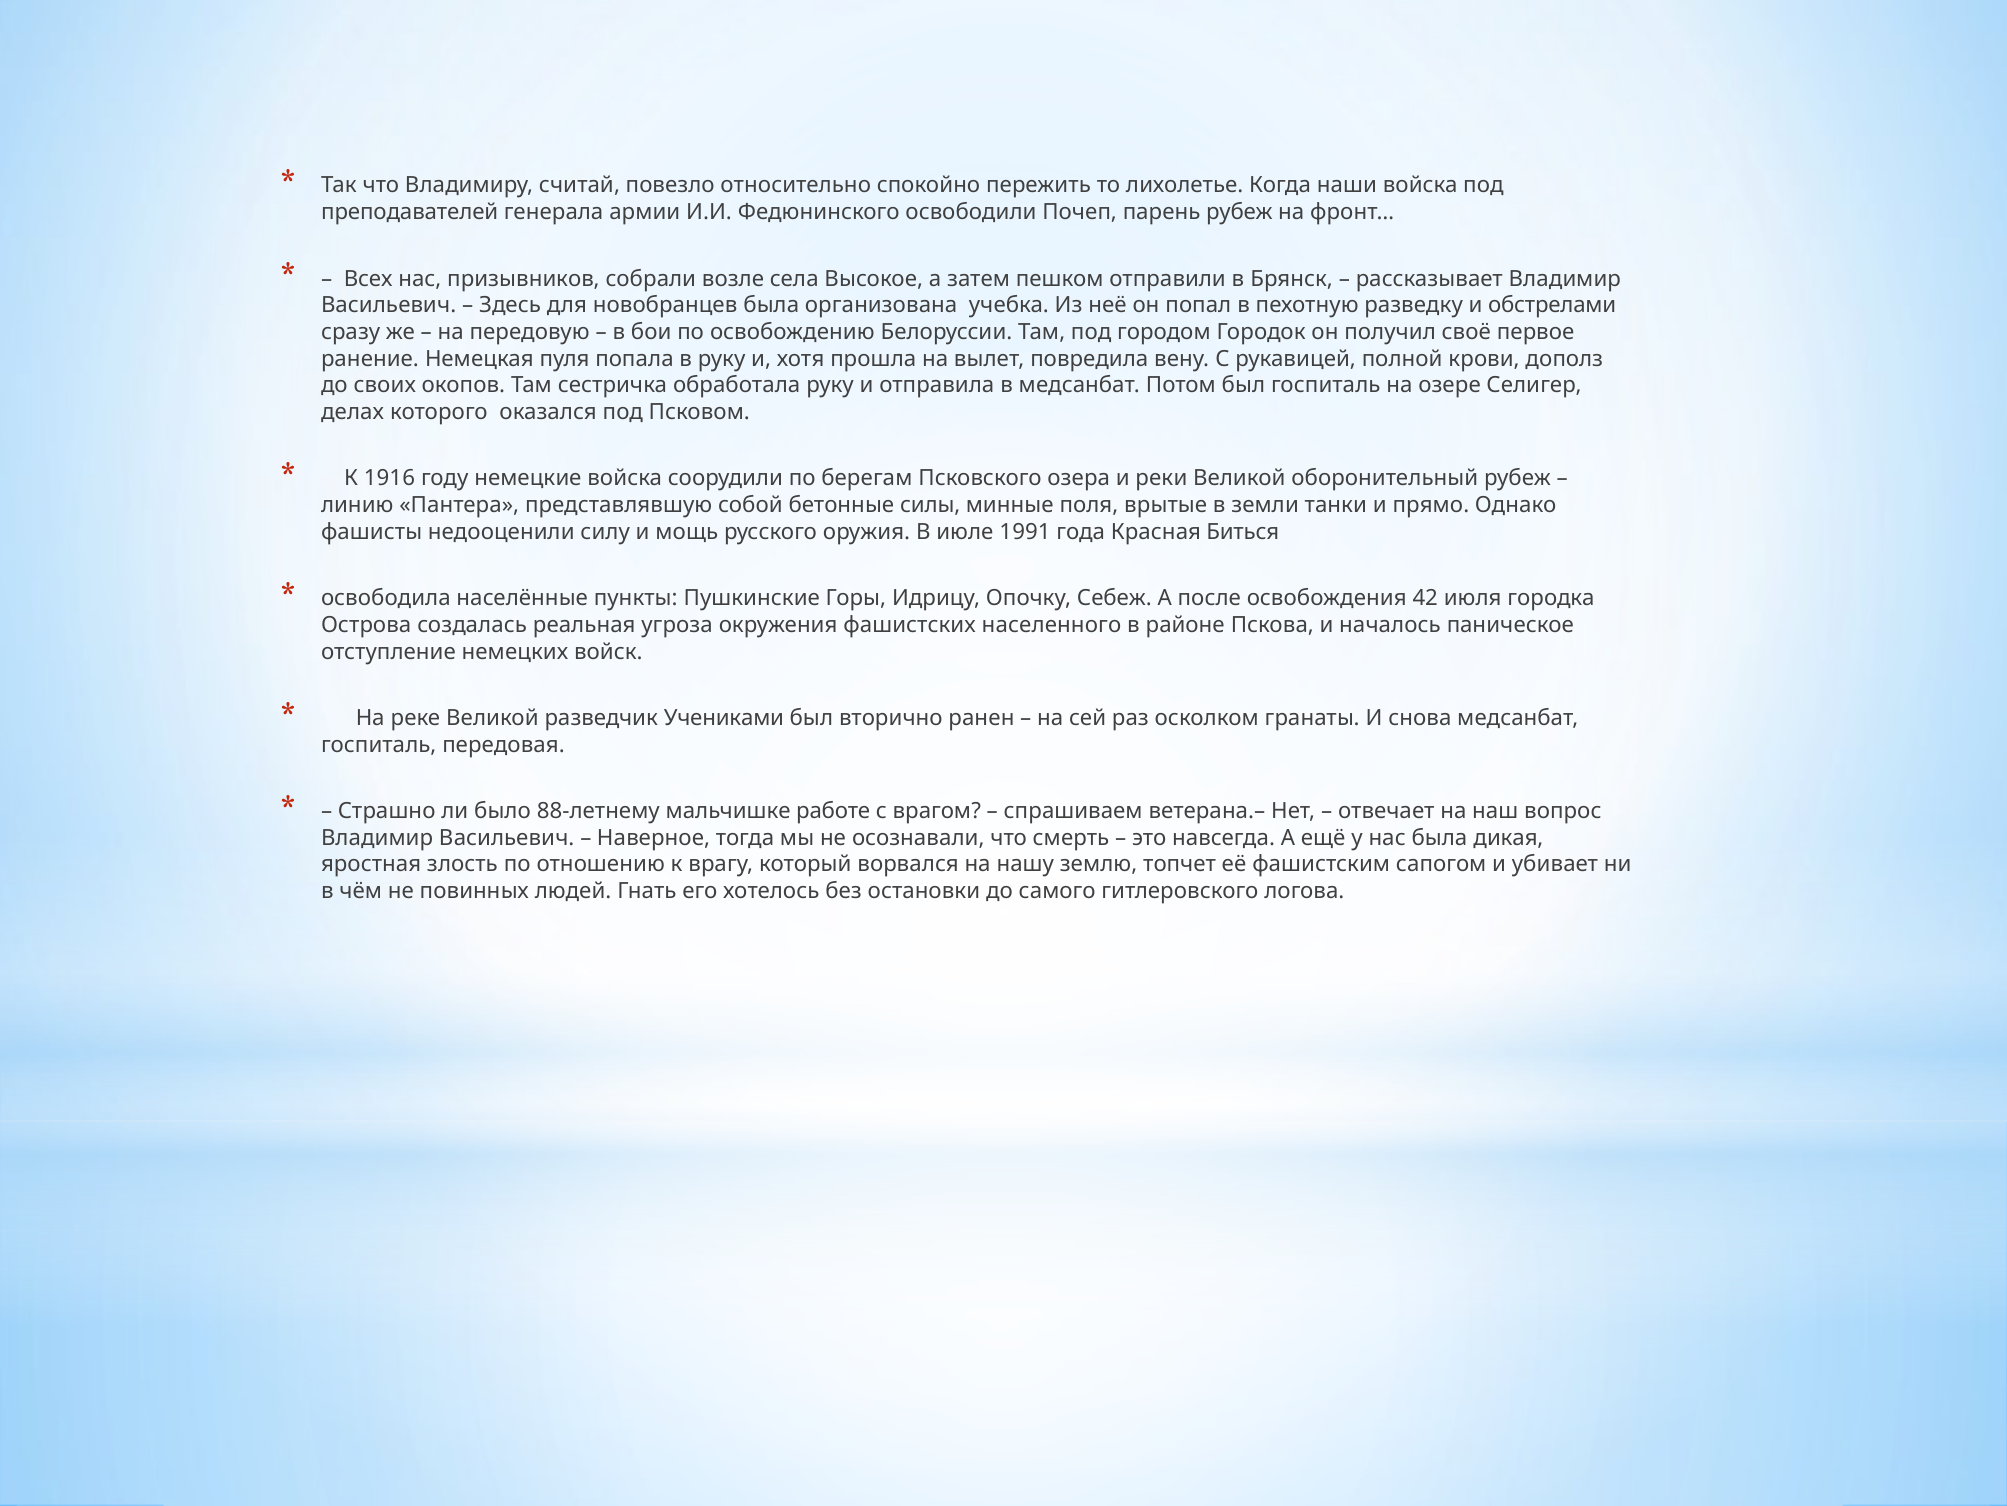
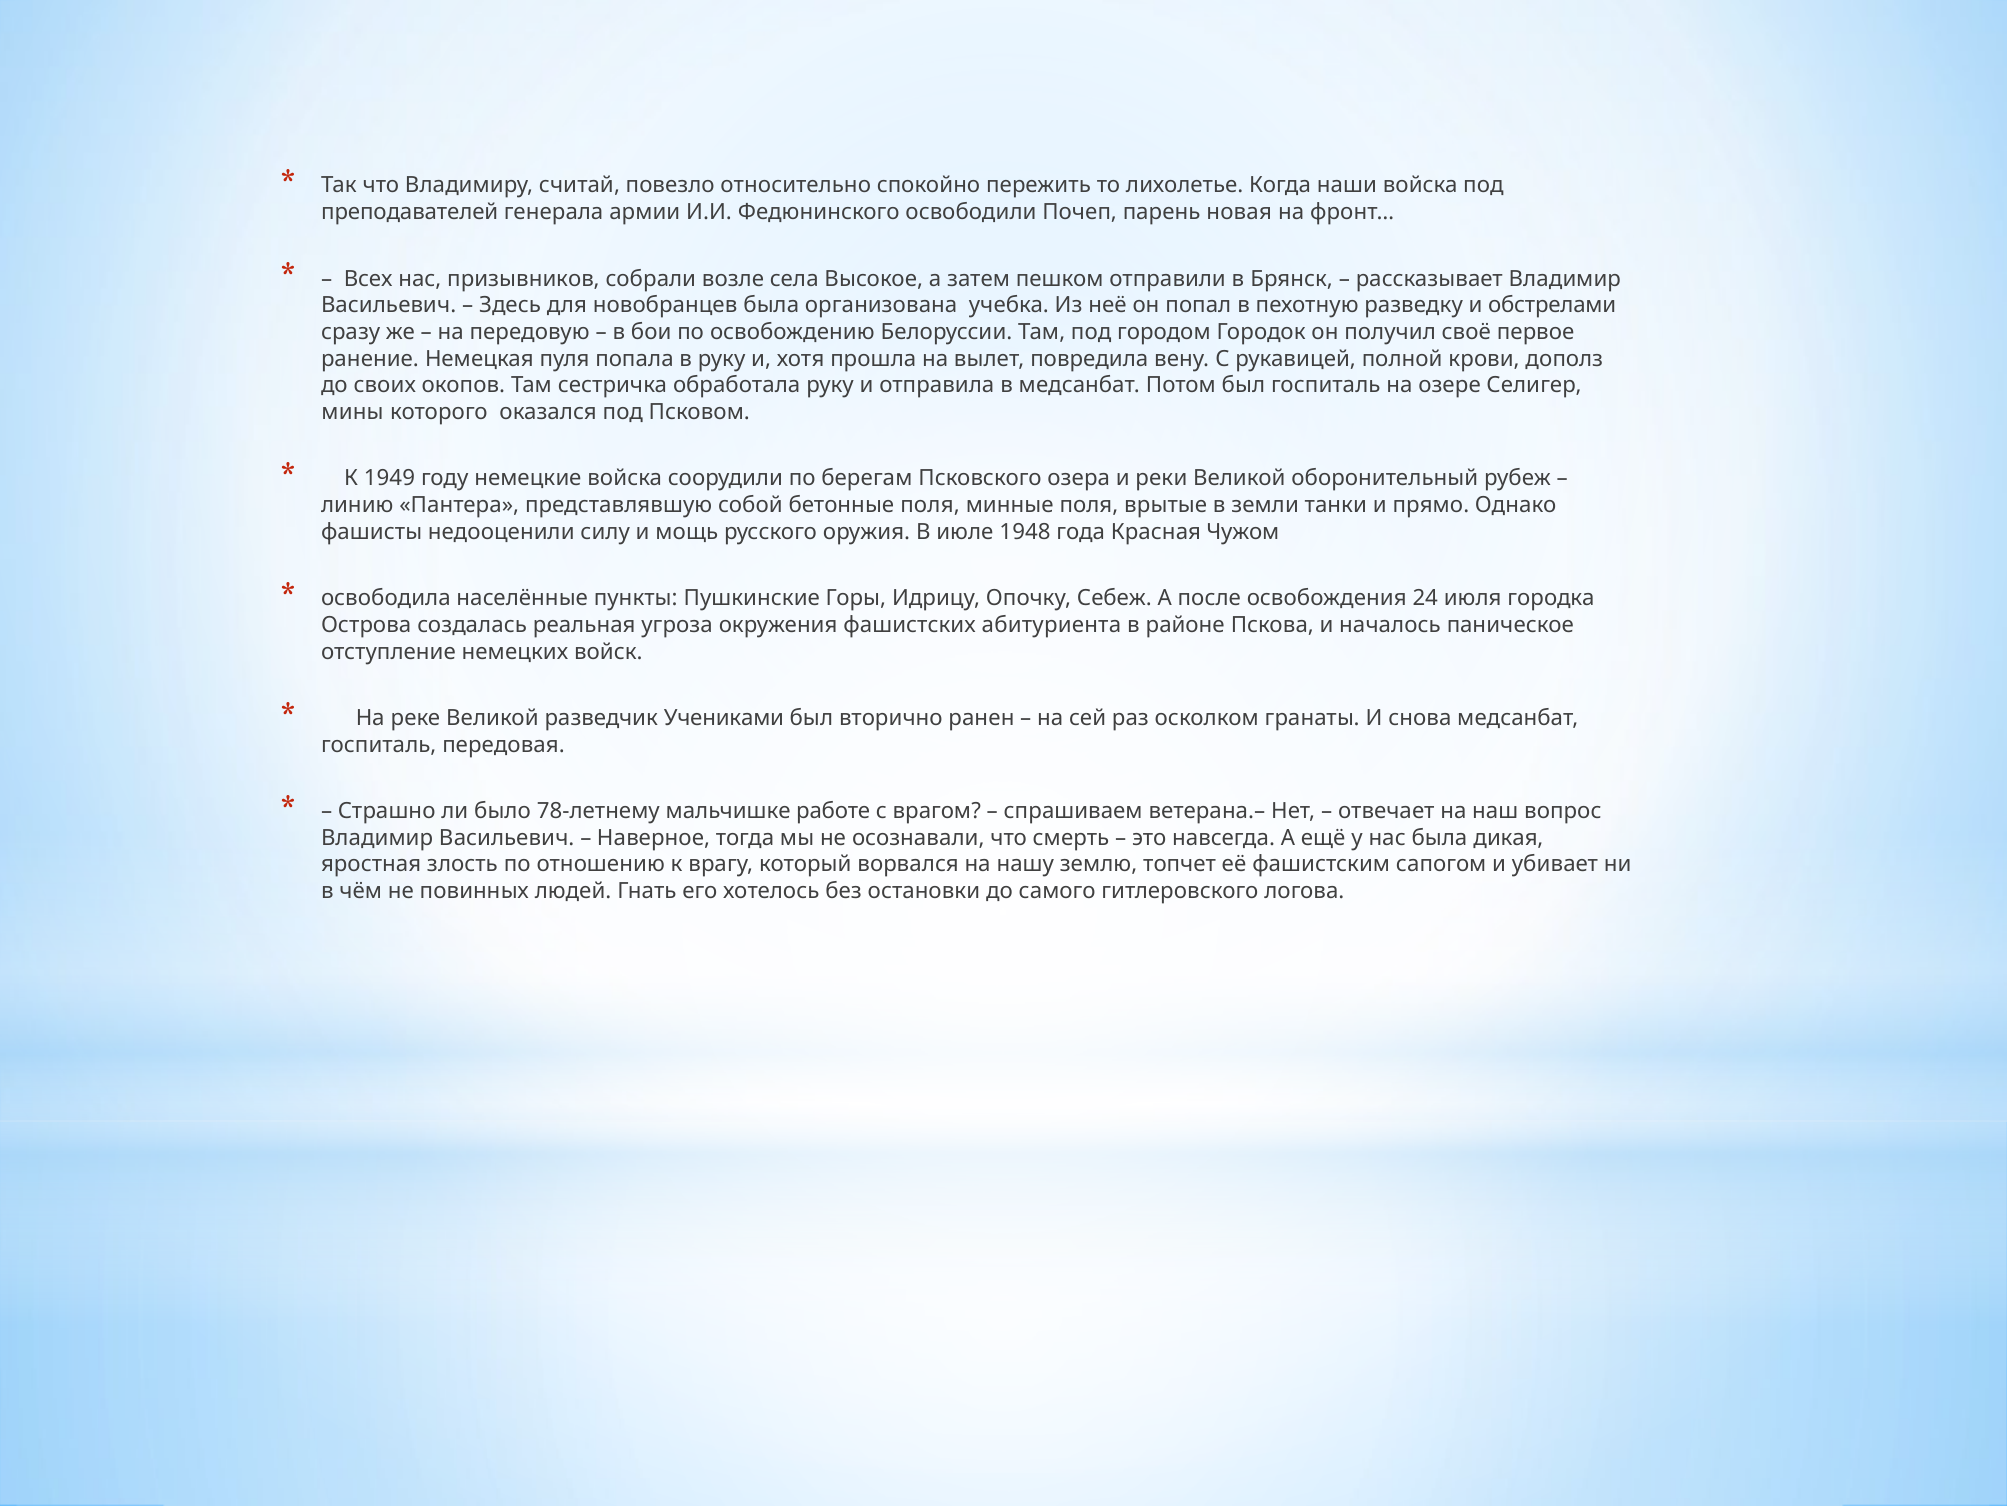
парень рубеж: рубеж -> новая
делах: делах -> мины
1916: 1916 -> 1949
бетонные силы: силы -> поля
1991: 1991 -> 1948
Биться: Биться -> Чужом
42: 42 -> 24
населенного: населенного -> абитуриента
88-летнему: 88-летнему -> 78-летнему
